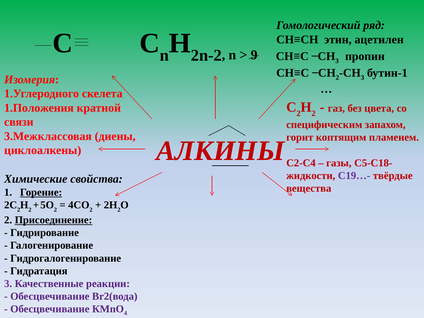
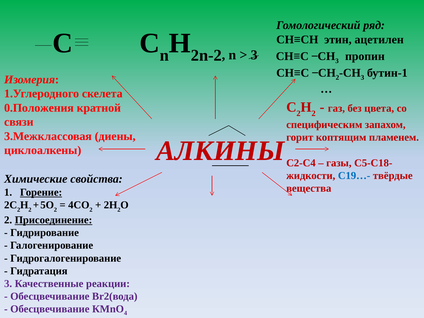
9 at (254, 55): 9 -> 3
1.Положения: 1.Положения -> 0.Положения
С19…- colour: purple -> blue
